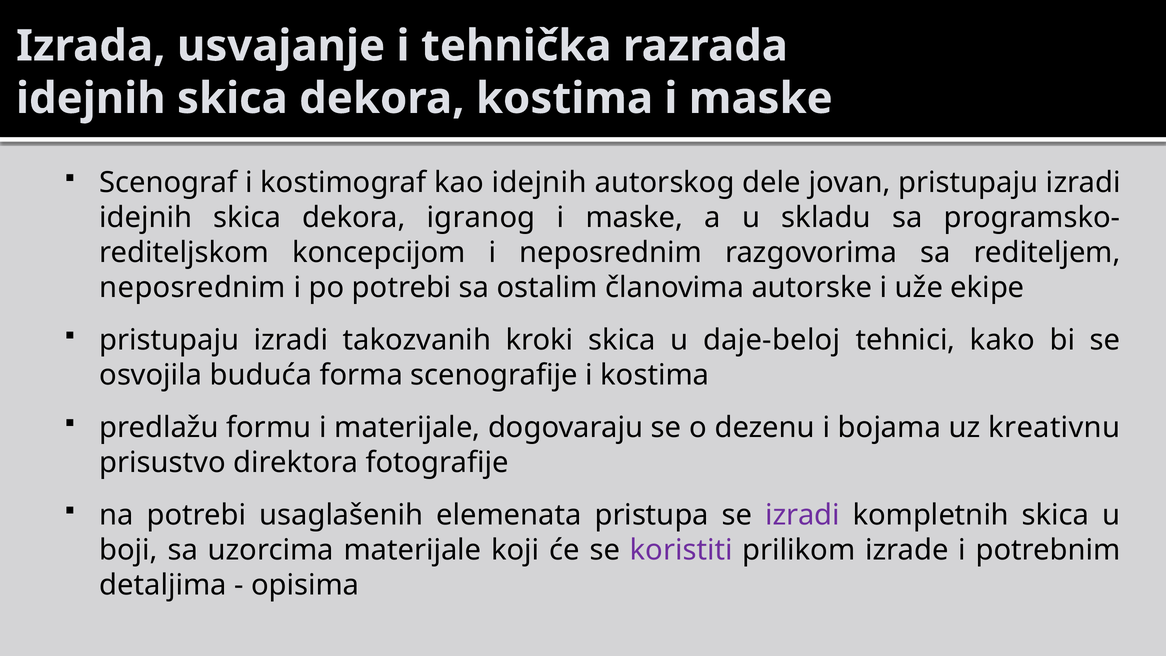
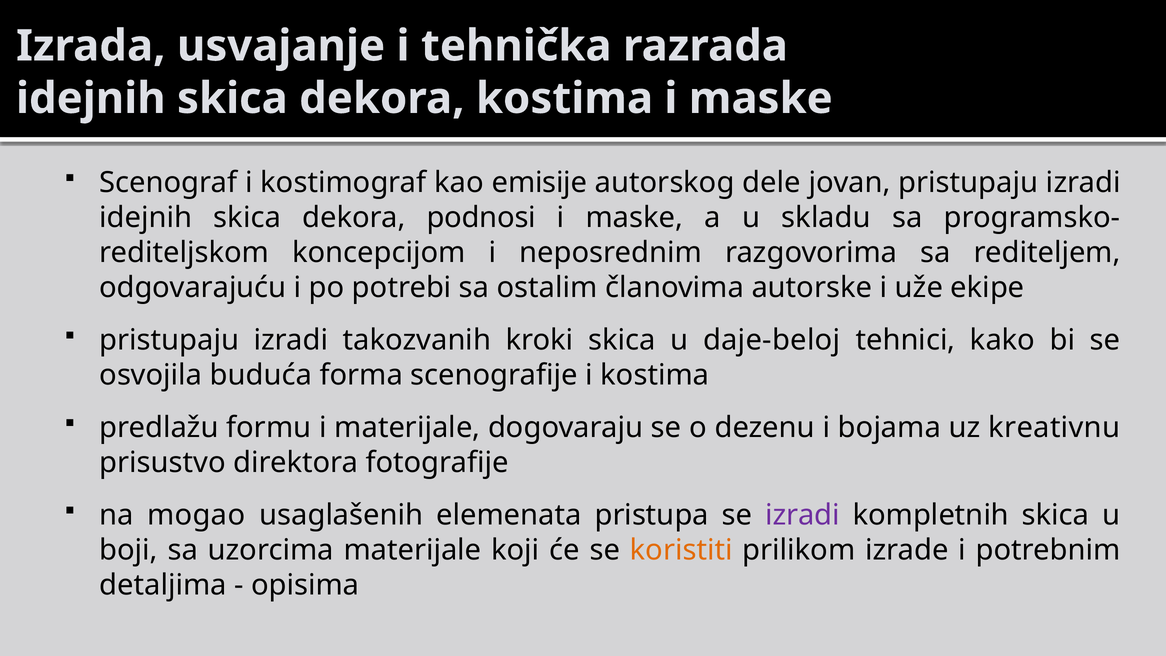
kao idejnih: idejnih -> emisije
igranog: igranog -> podnosi
neposrednim at (193, 288): neposrednim -> odgovarajuću
na potrebi: potrebi -> mogao
koristiti colour: purple -> orange
